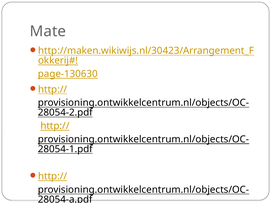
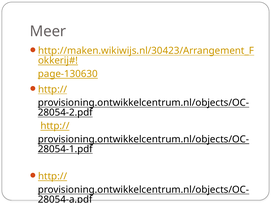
Mate: Mate -> Meer
